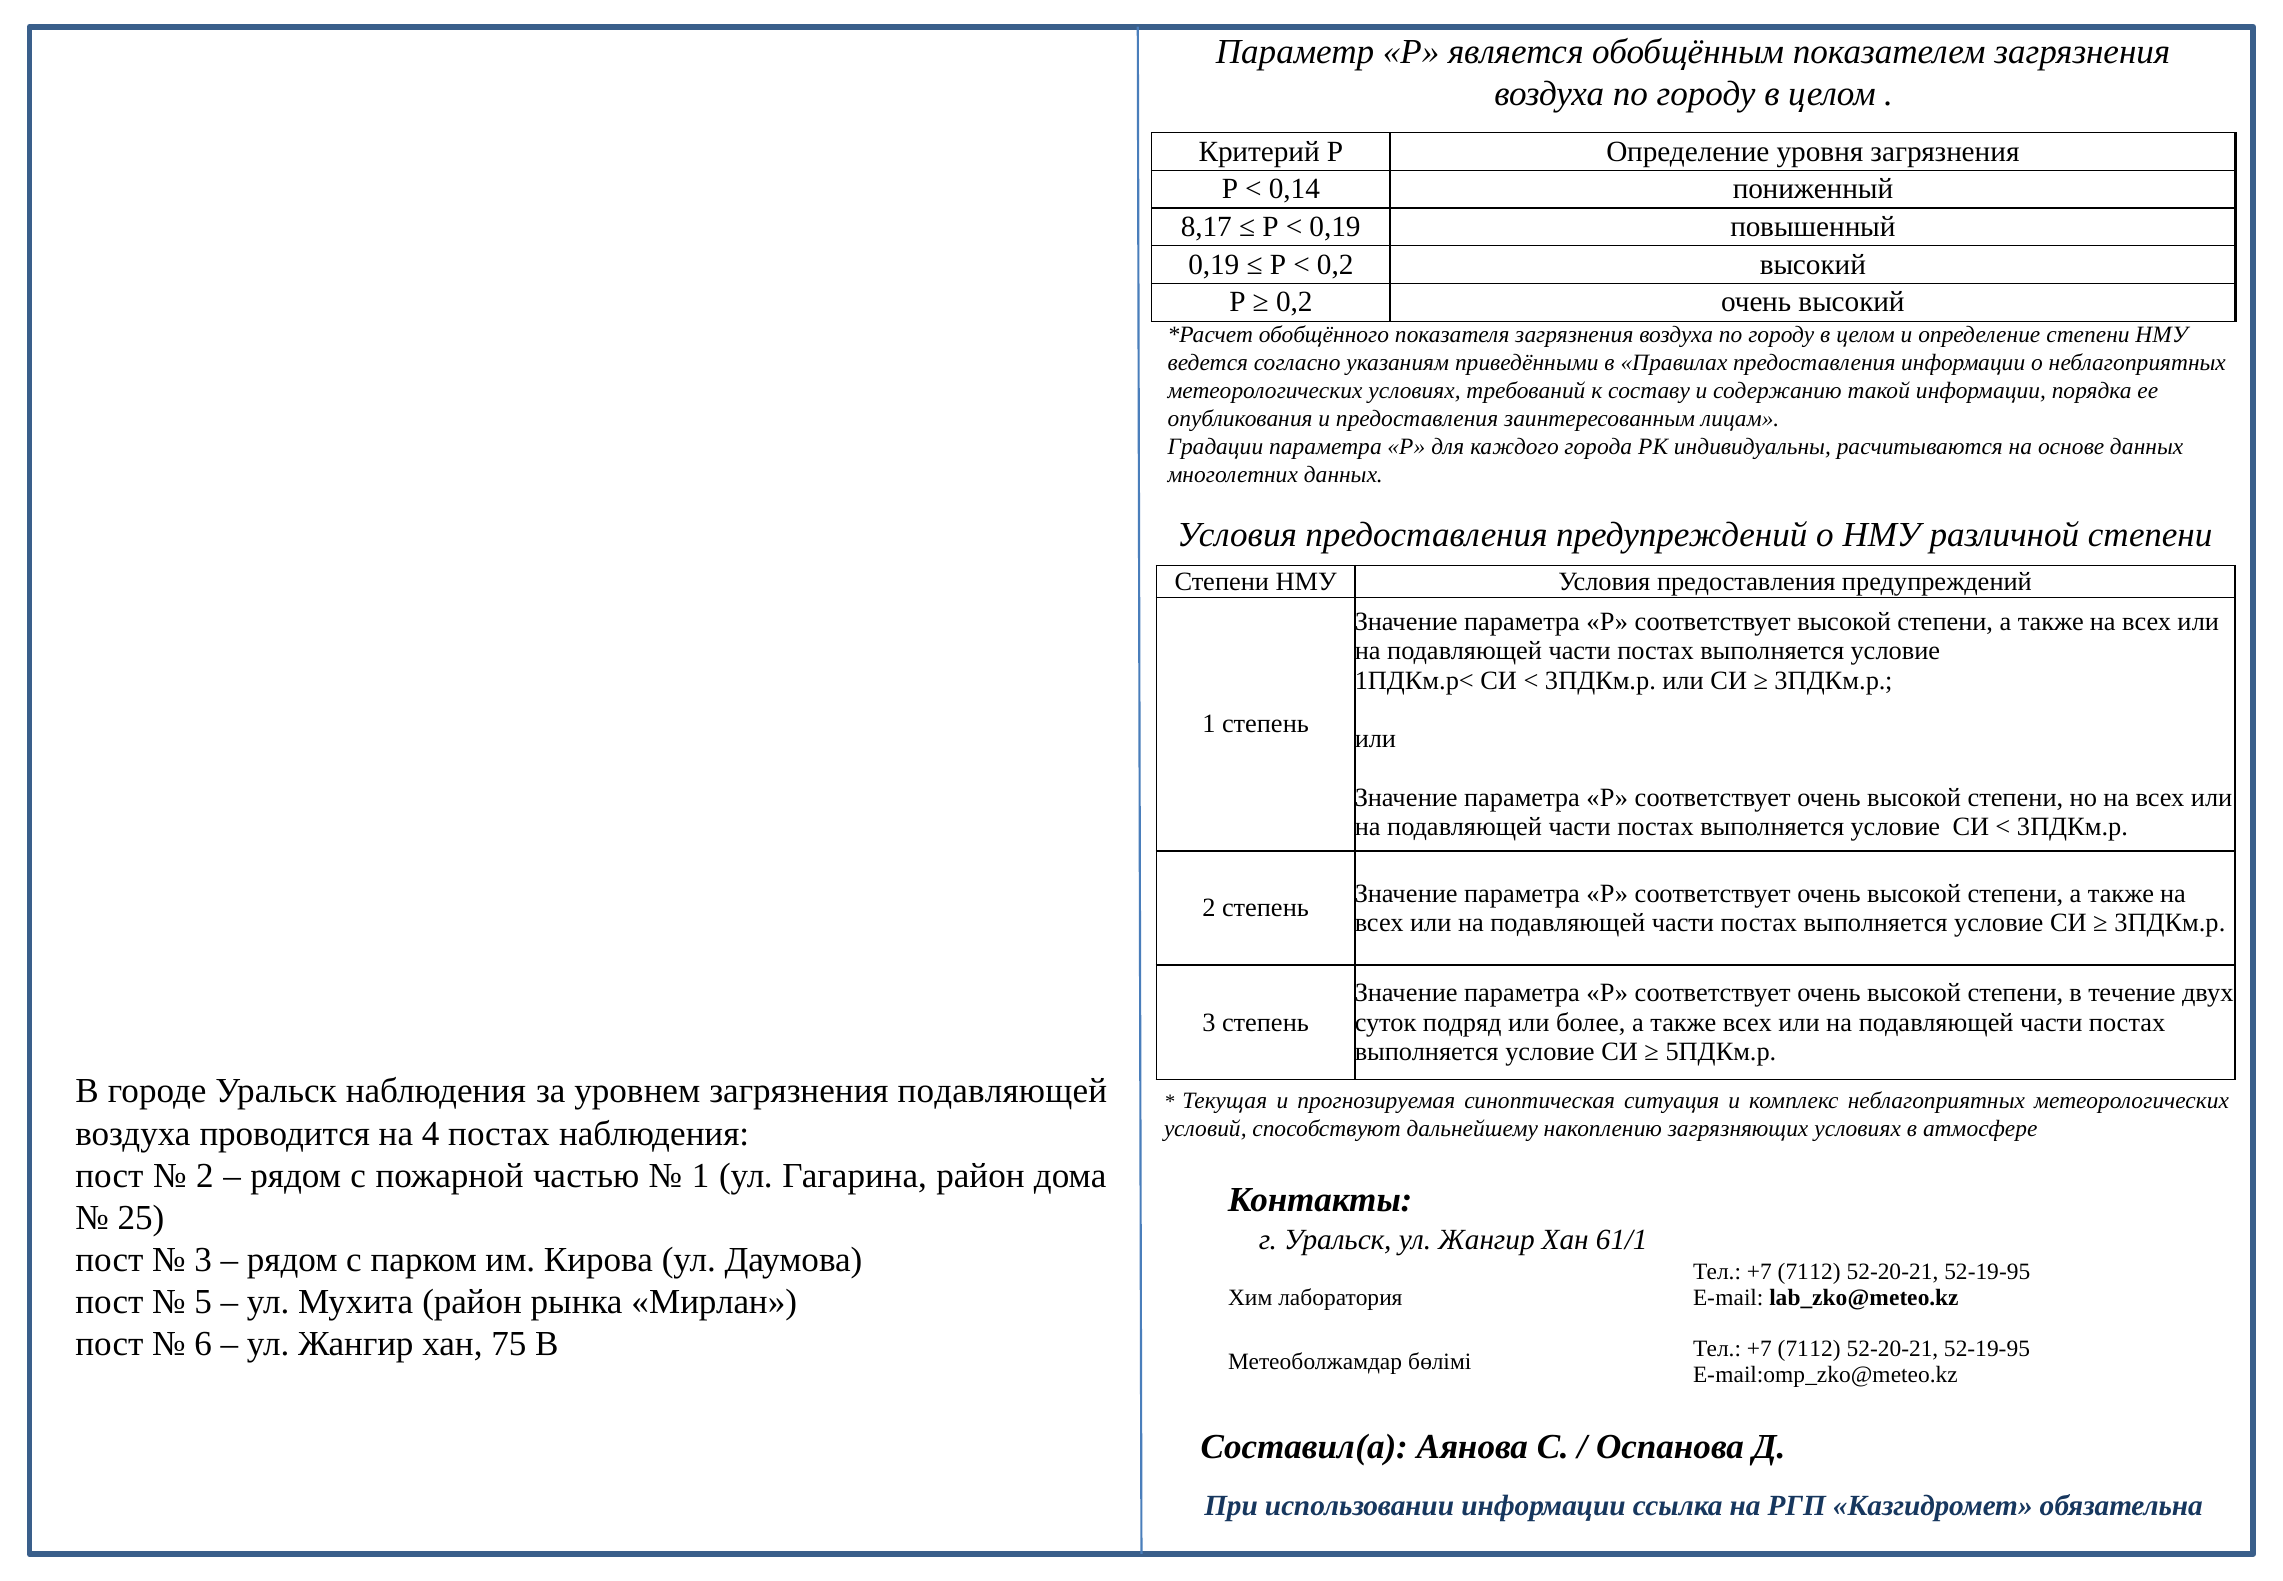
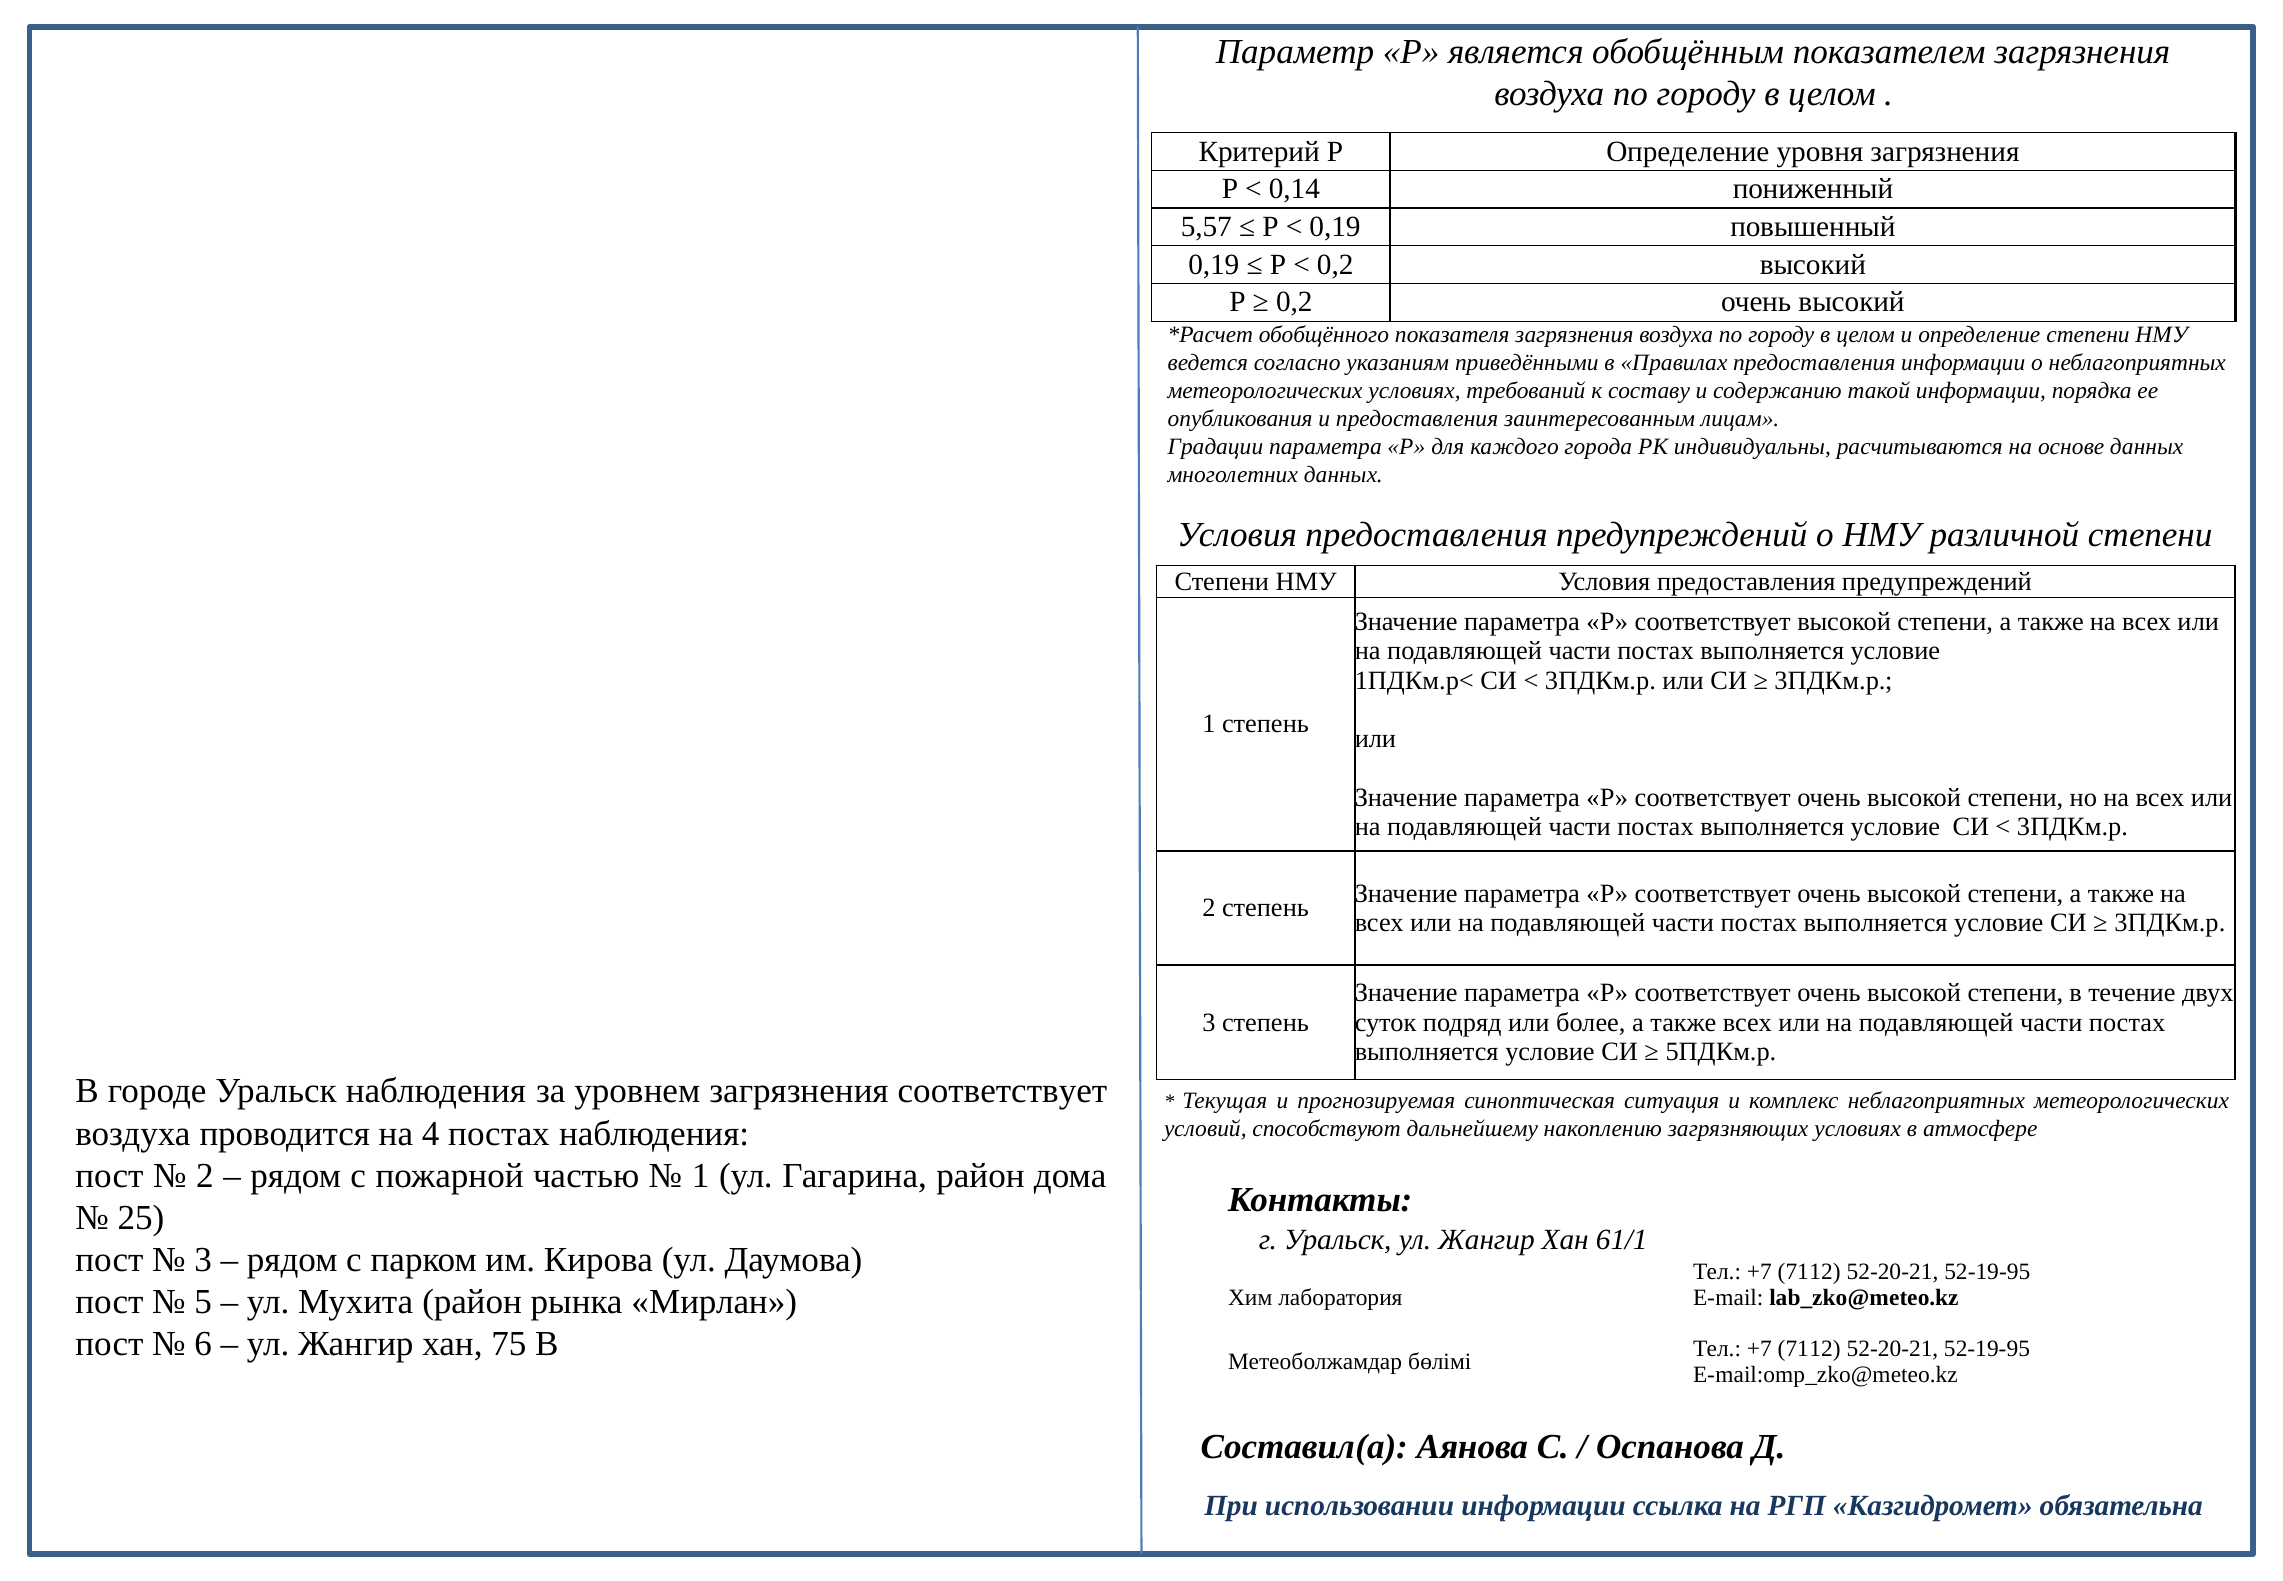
8,17: 8,17 -> 5,57
загрязнения подавляющей: подавляющей -> соответствует
